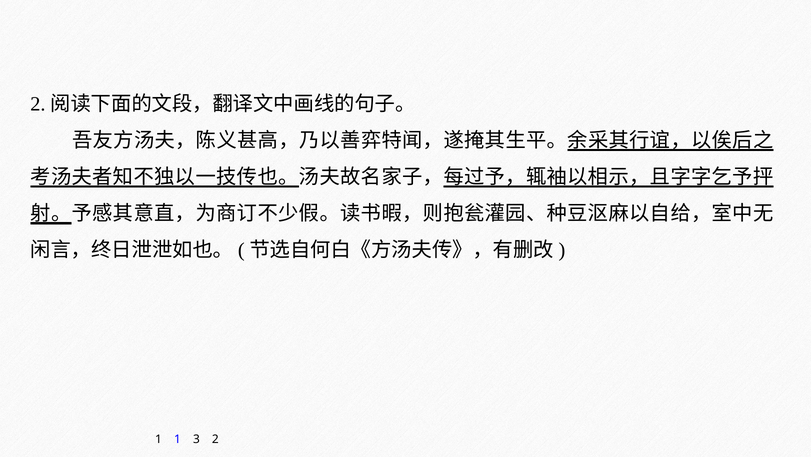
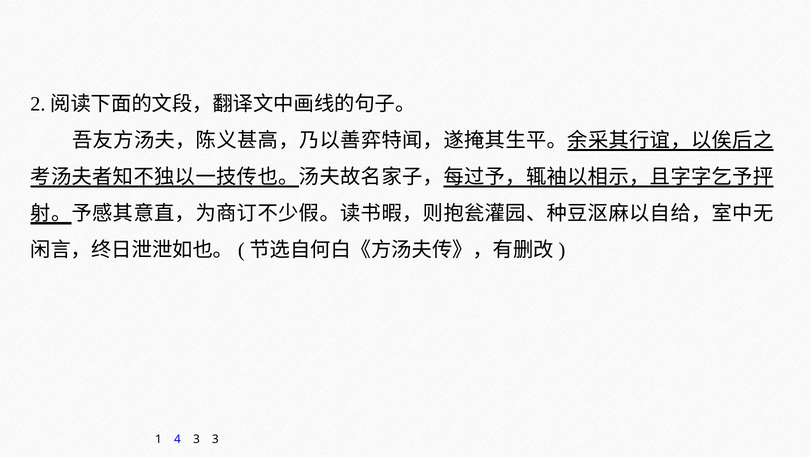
1 1: 1 -> 4
3 2: 2 -> 3
